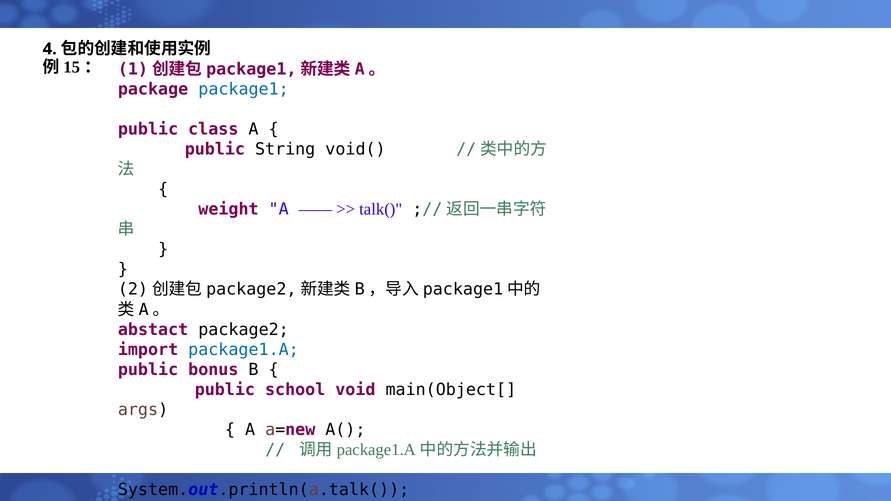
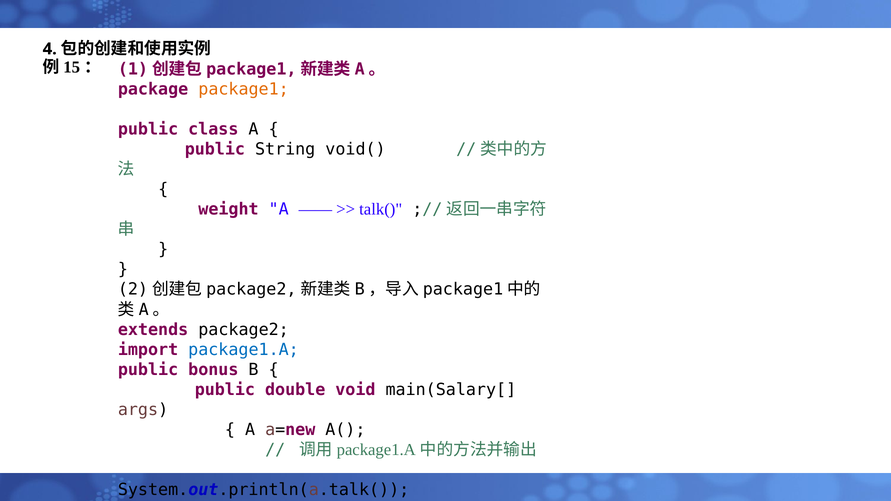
package1 colour: blue -> orange
abstact: abstact -> extends
school: school -> double
main(Object[: main(Object[ -> main(Salary[
